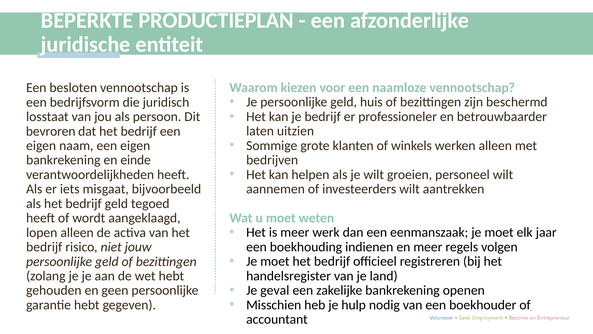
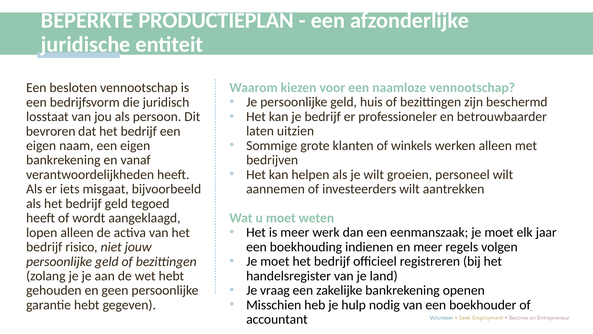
einde: einde -> vanaf
geval: geval -> vraag
